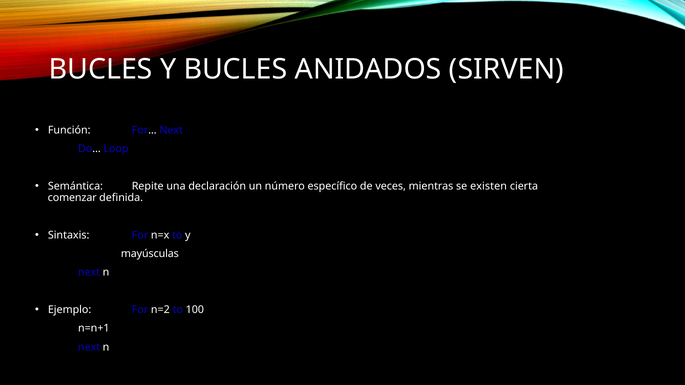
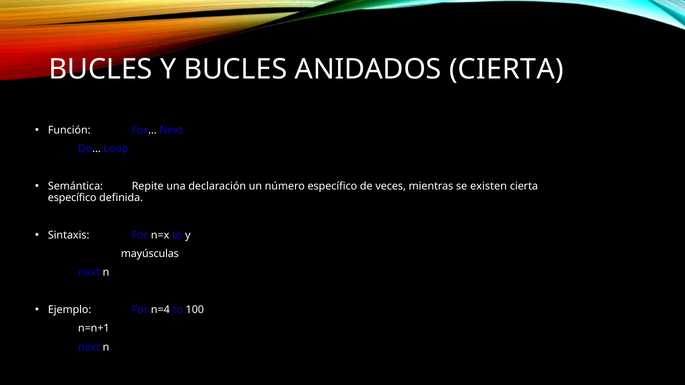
ANIDADOS SIRVEN: SIRVEN -> CIERTA
comenzar at (72, 198): comenzar -> específico
n=2: n=2 -> n=4
